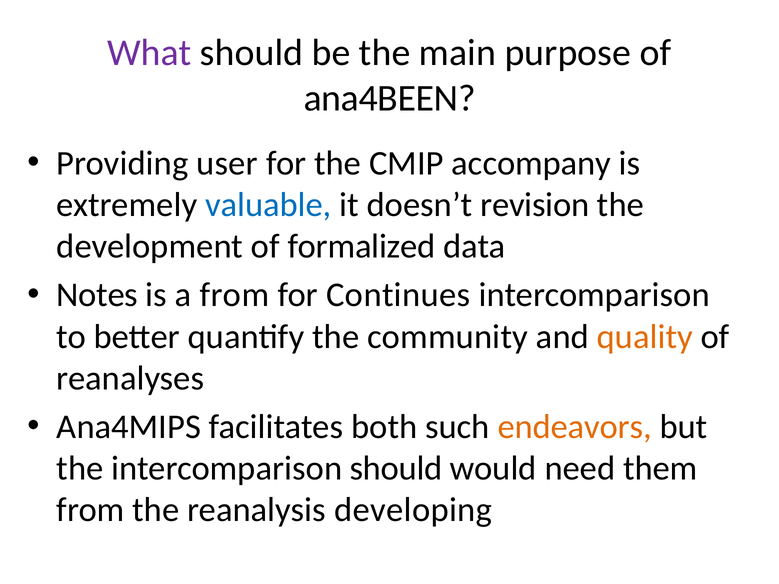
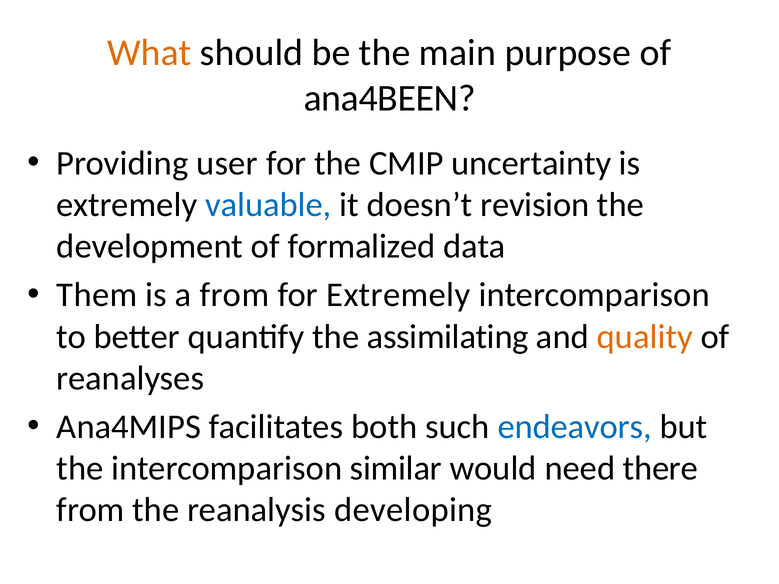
What colour: purple -> orange
accompany: accompany -> uncertainty
Notes: Notes -> Them
for Continues: Continues -> Extremely
community: community -> assimilating
endeavors colour: orange -> blue
intercomparison should: should -> similar
them: them -> there
